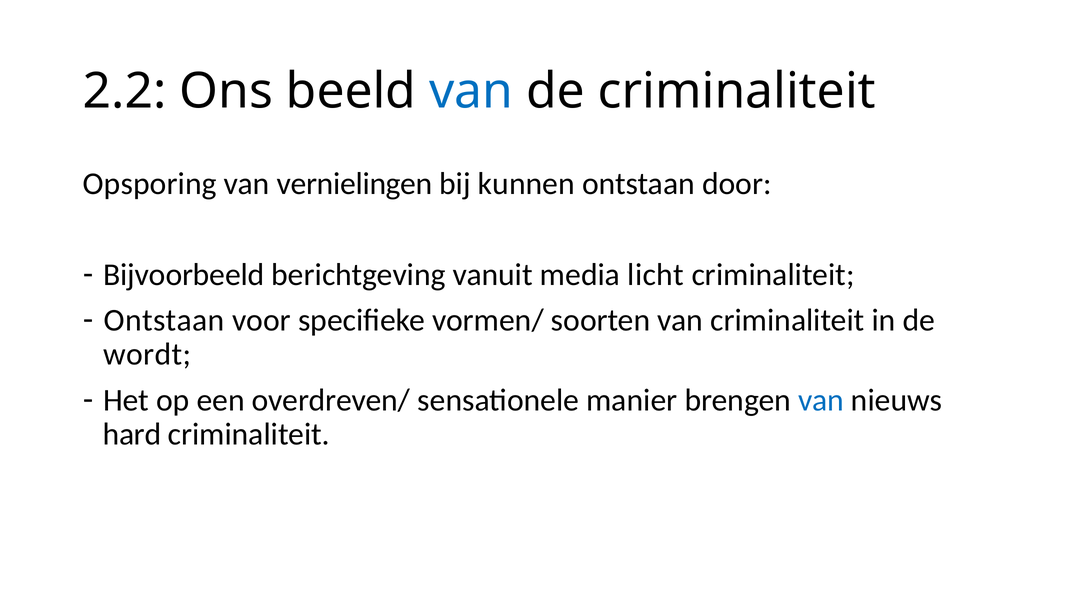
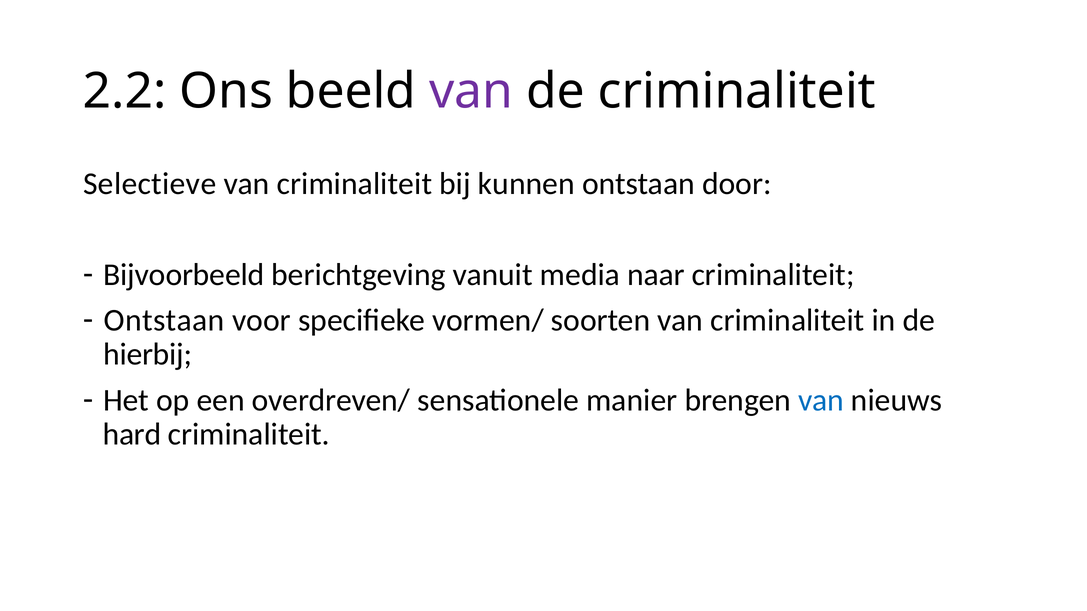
van at (471, 91) colour: blue -> purple
Opsporing: Opsporing -> Selectieve
vernielingen at (355, 184): vernielingen -> criminaliteit
licht: licht -> naar
wordt: wordt -> hierbij
